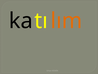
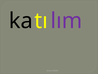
lım colour: orange -> purple
